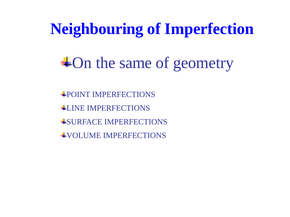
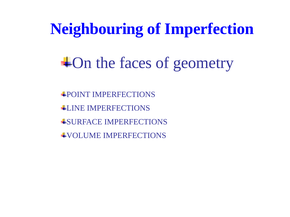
same: same -> faces
